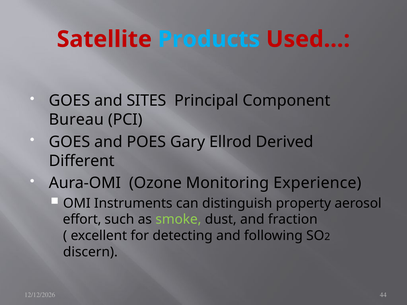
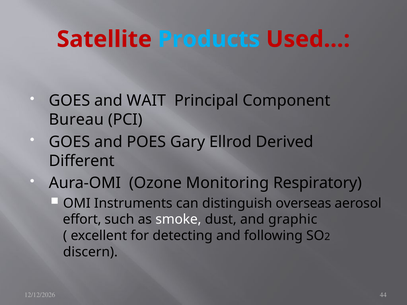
SITES: SITES -> WAIT
Experience: Experience -> Respiratory
property: property -> overseas
smoke colour: light green -> white
fraction: fraction -> graphic
